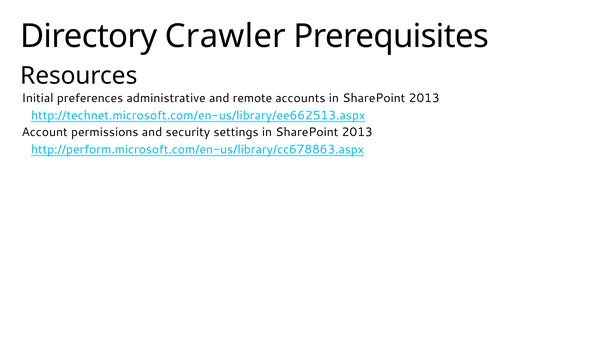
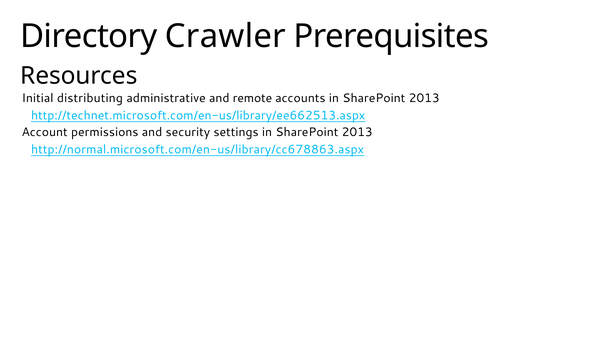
preferences: preferences -> distributing
http://perform.microsoft.com/en-us/library/cc678863.aspx: http://perform.microsoft.com/en-us/library/cc678863.aspx -> http://normal.microsoft.com/en-us/library/cc678863.aspx
